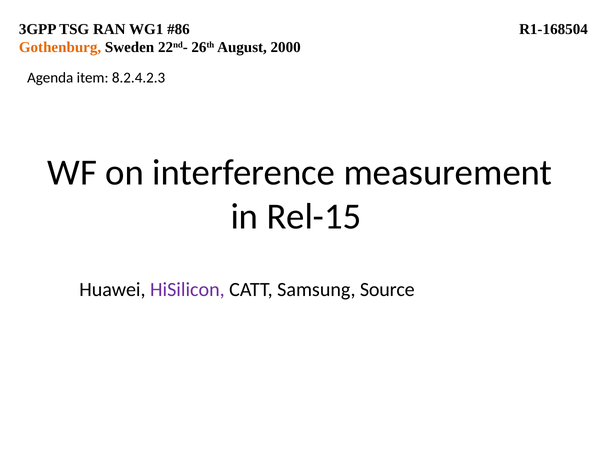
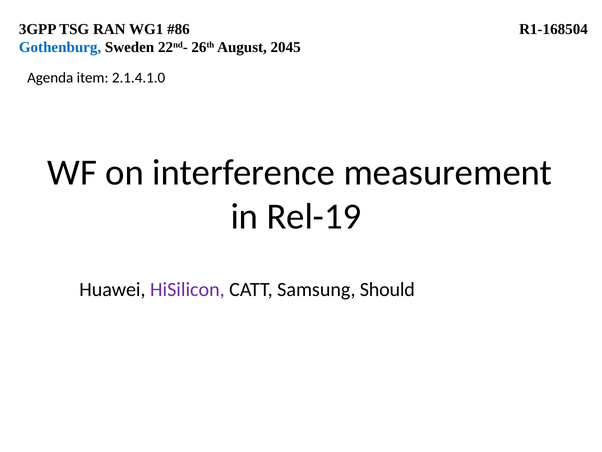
Gothenburg colour: orange -> blue
2000: 2000 -> 2045
8.2.4.2.3: 8.2.4.2.3 -> 2.1.4.1.0
Rel-15: Rel-15 -> Rel-19
Source: Source -> Should
